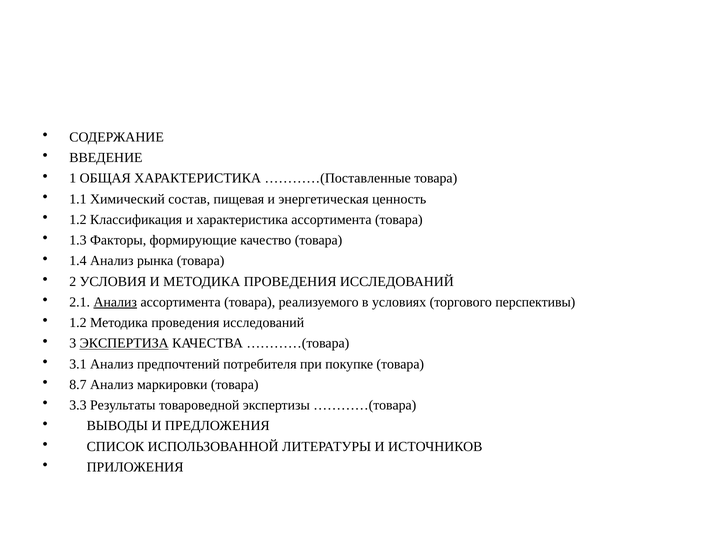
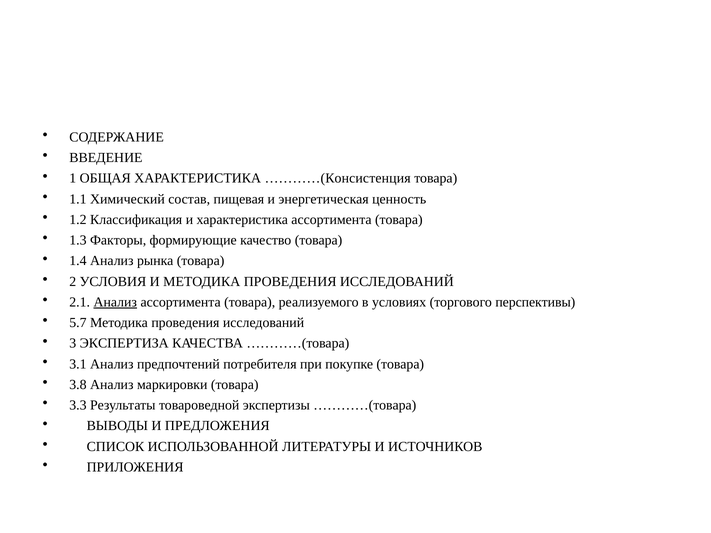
…………(Поставленные: …………(Поставленные -> …………(Консистенция
1.2 at (78, 323): 1.2 -> 5.7
ЭКСПЕРТИЗА underline: present -> none
8.7: 8.7 -> 3.8
